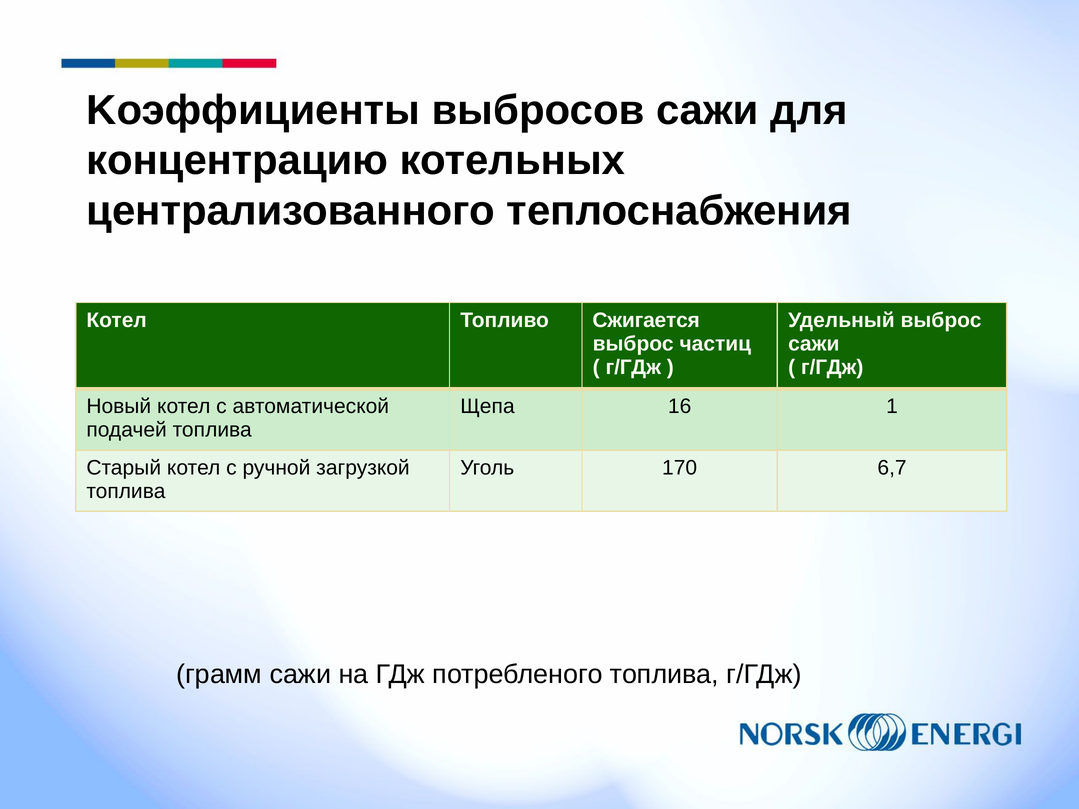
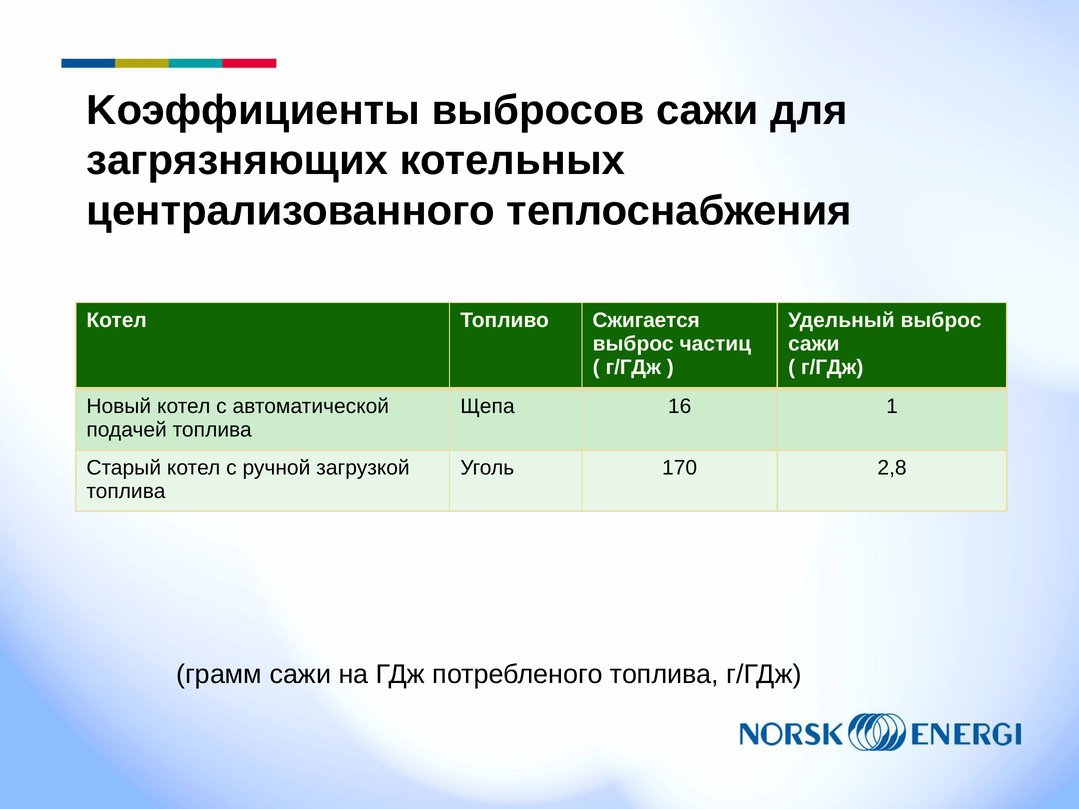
концентрацию: концентрацию -> загрязняющих
6,7: 6,7 -> 2,8
